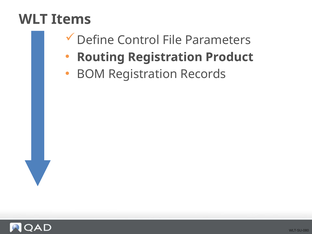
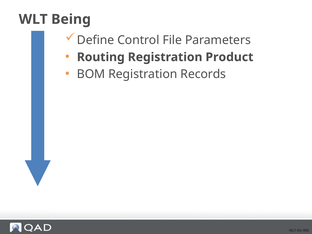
Items: Items -> Being
